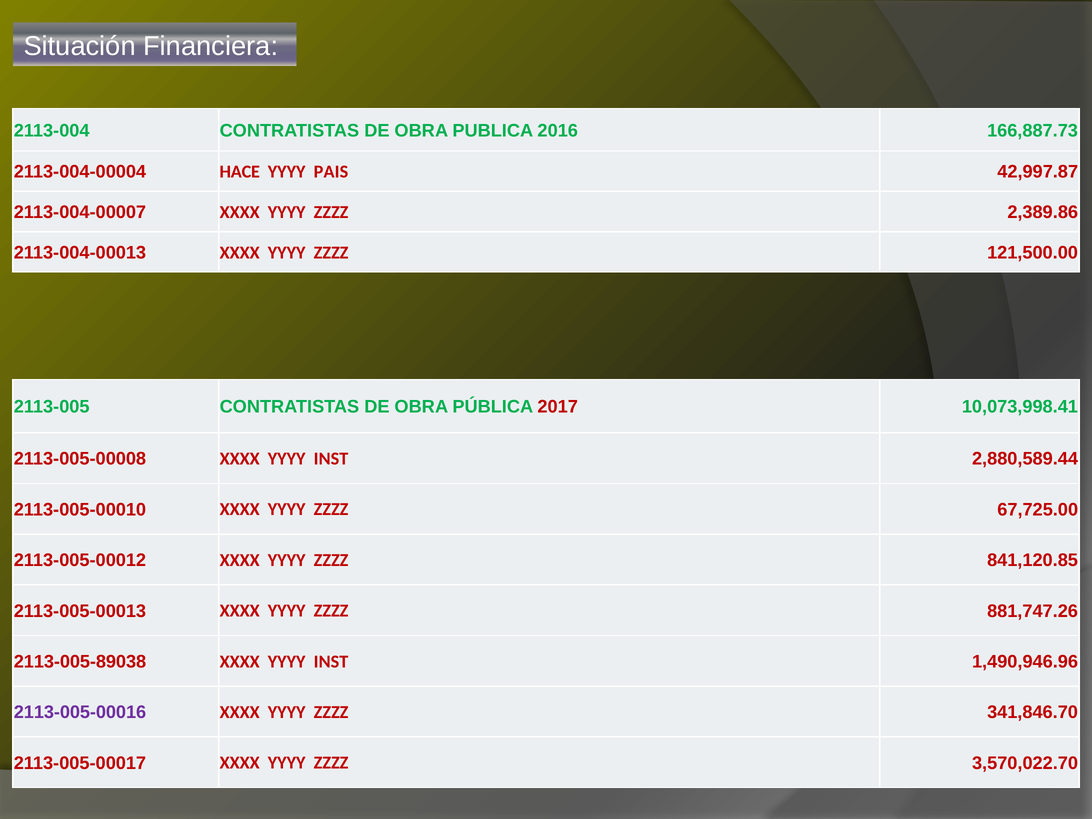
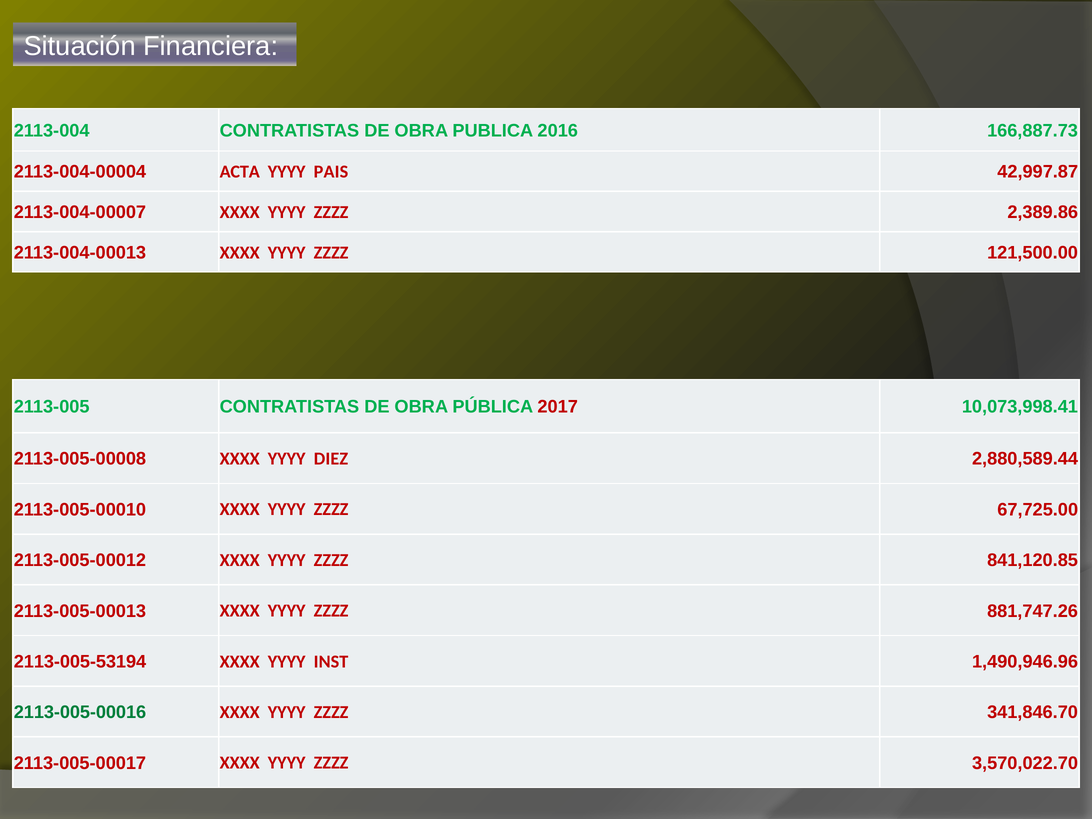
HACE: HACE -> ACTA
2113-005-00008 XXXX YYYY INST: INST -> DIEZ
2113-005-89038: 2113-005-89038 -> 2113-005-53194
2113-005-00016 colour: purple -> green
